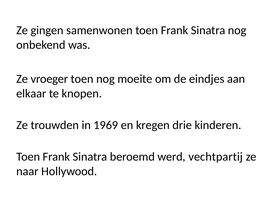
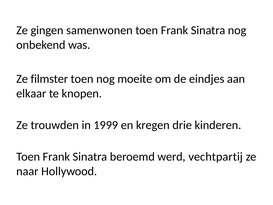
vroeger: vroeger -> filmster
1969: 1969 -> 1999
